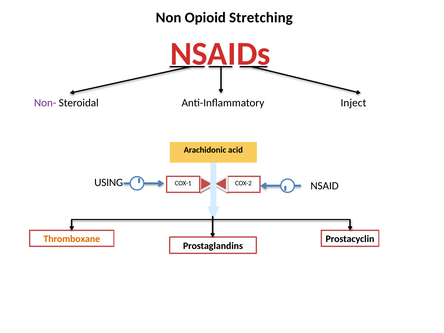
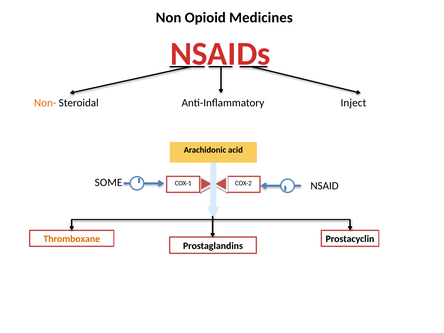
Stretching: Stretching -> Medicines
Non- colour: purple -> orange
USING: USING -> SOME
